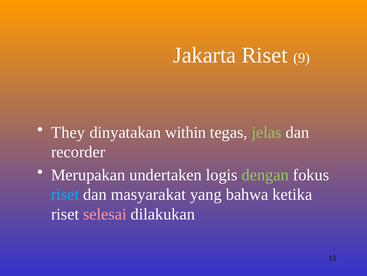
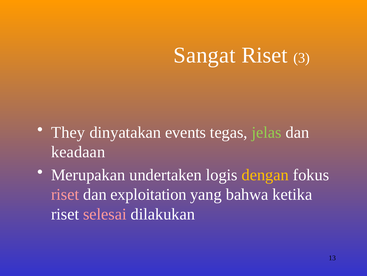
Jakarta: Jakarta -> Sangat
9: 9 -> 3
within: within -> events
recorder: recorder -> keadaan
dengan colour: light green -> yellow
riset at (65, 194) colour: light blue -> pink
masyarakat: masyarakat -> exploitation
